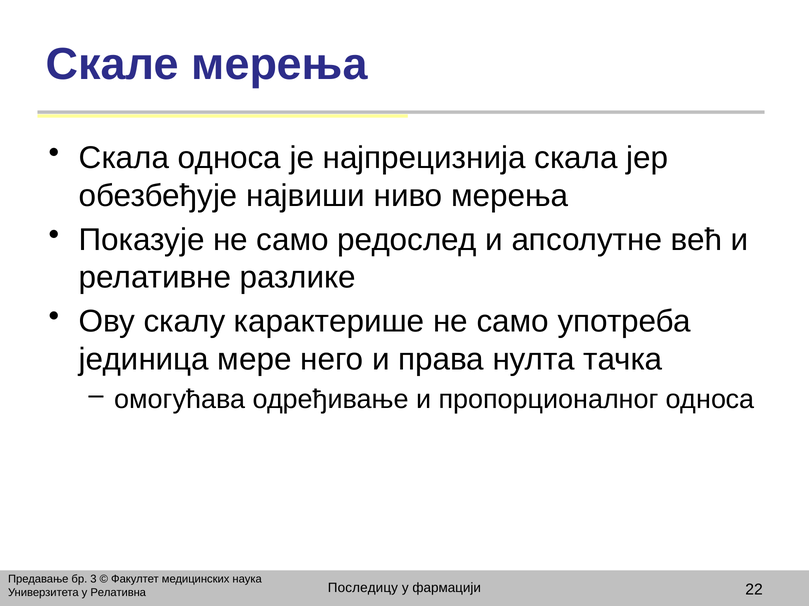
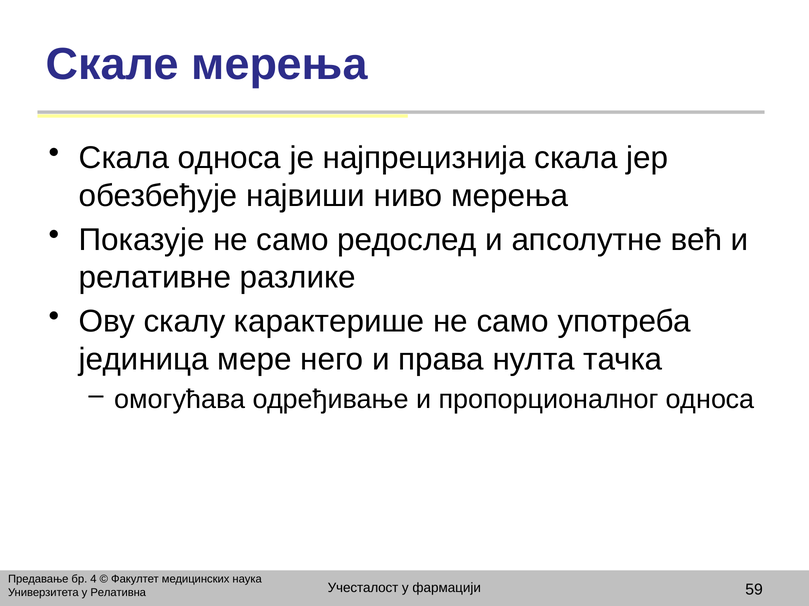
3: 3 -> 4
Последицу: Последицу -> Учесталост
22: 22 -> 59
